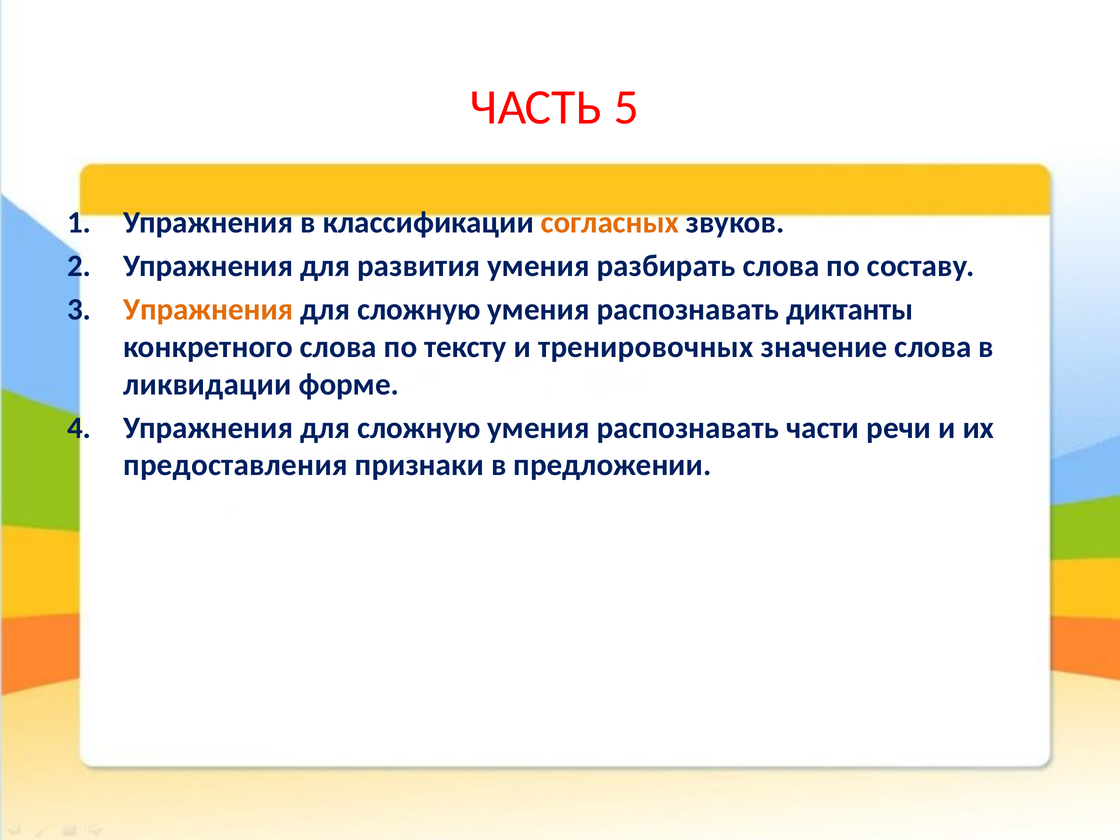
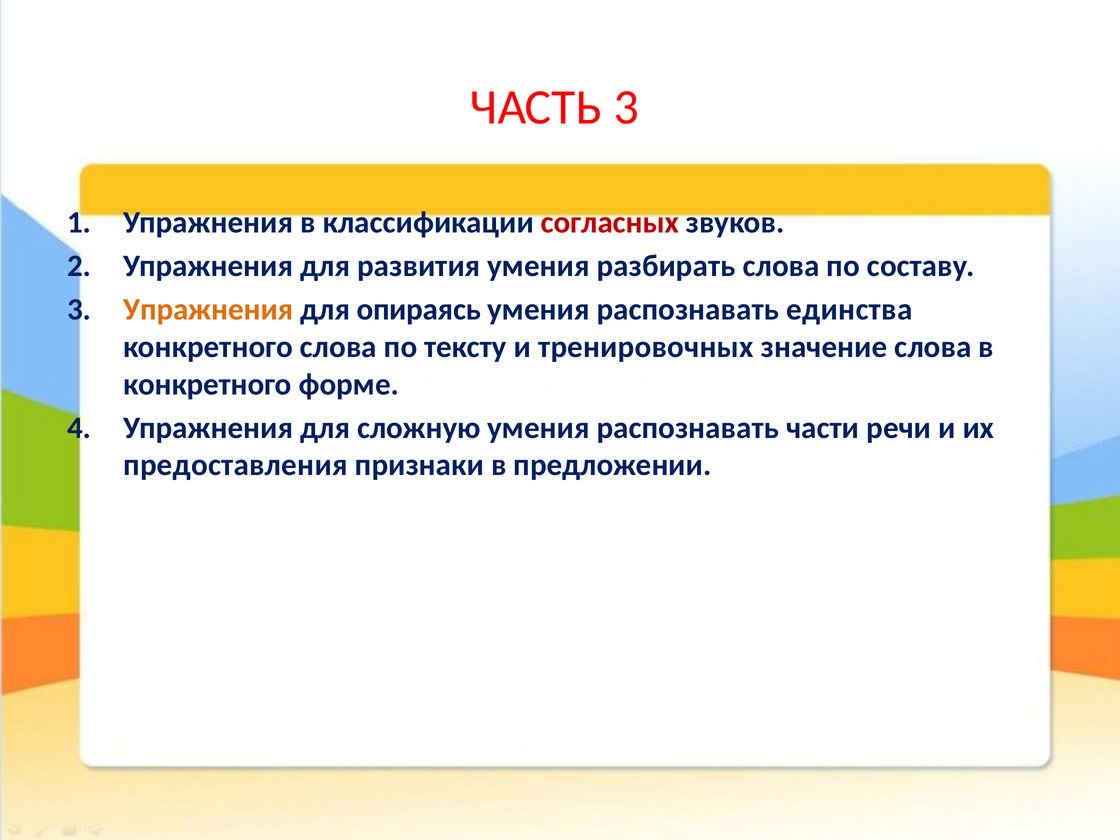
ЧАСТЬ 5: 5 -> 3
согласных colour: orange -> red
сложную at (419, 310): сложную -> опираясь
диктанты: диктанты -> единства
ликвидации at (207, 384): ликвидации -> конкретного
